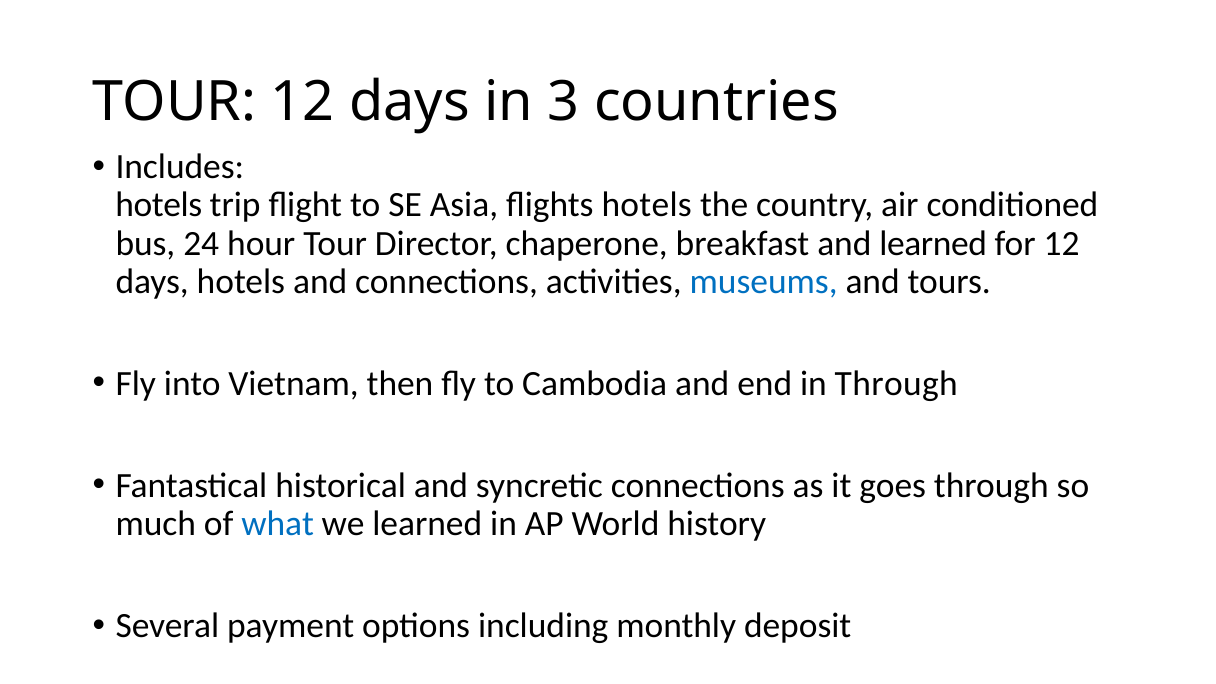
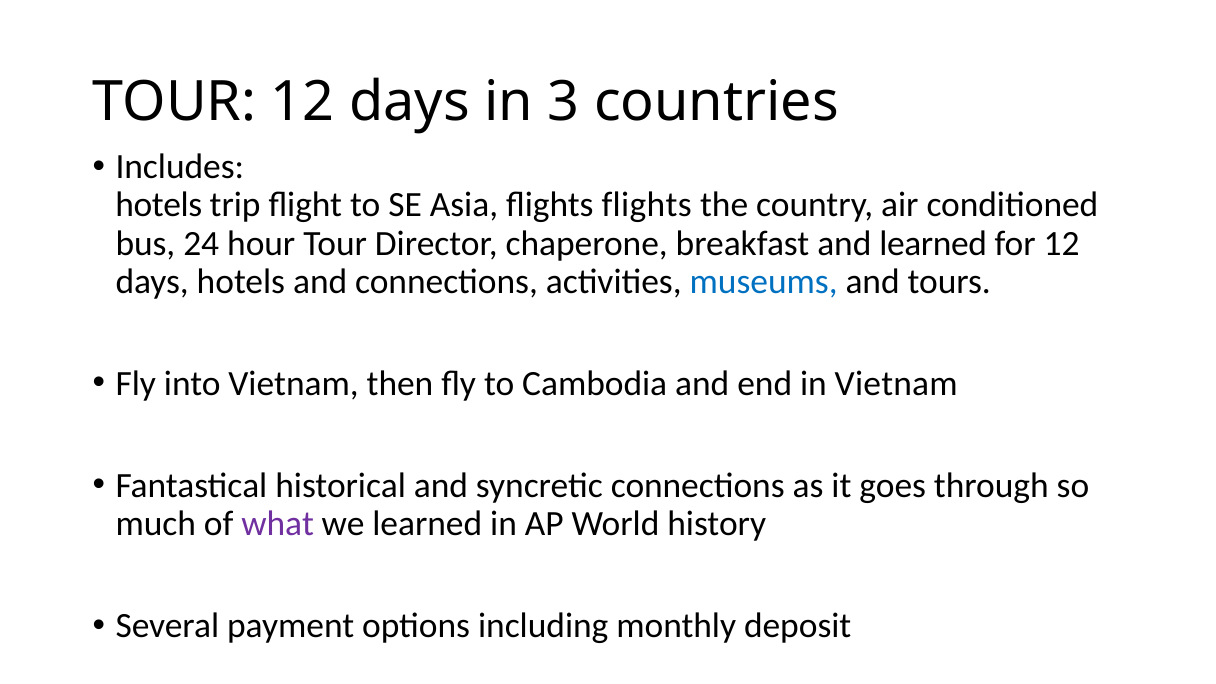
flights hotels: hotels -> flights
in Through: Through -> Vietnam
what colour: blue -> purple
